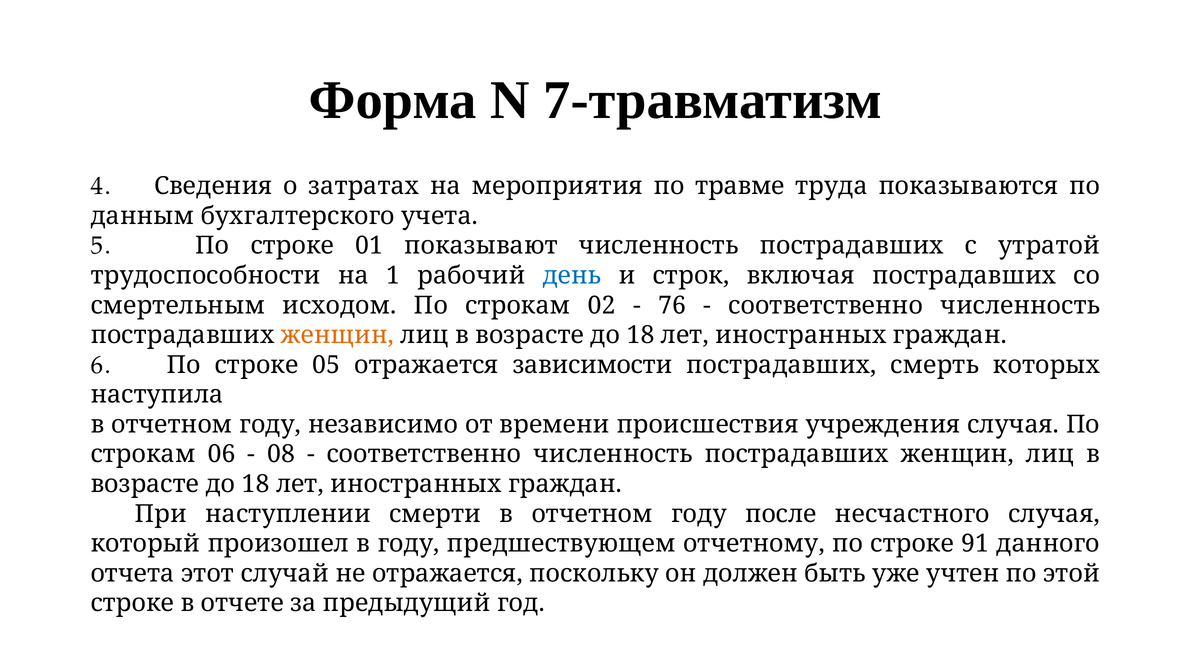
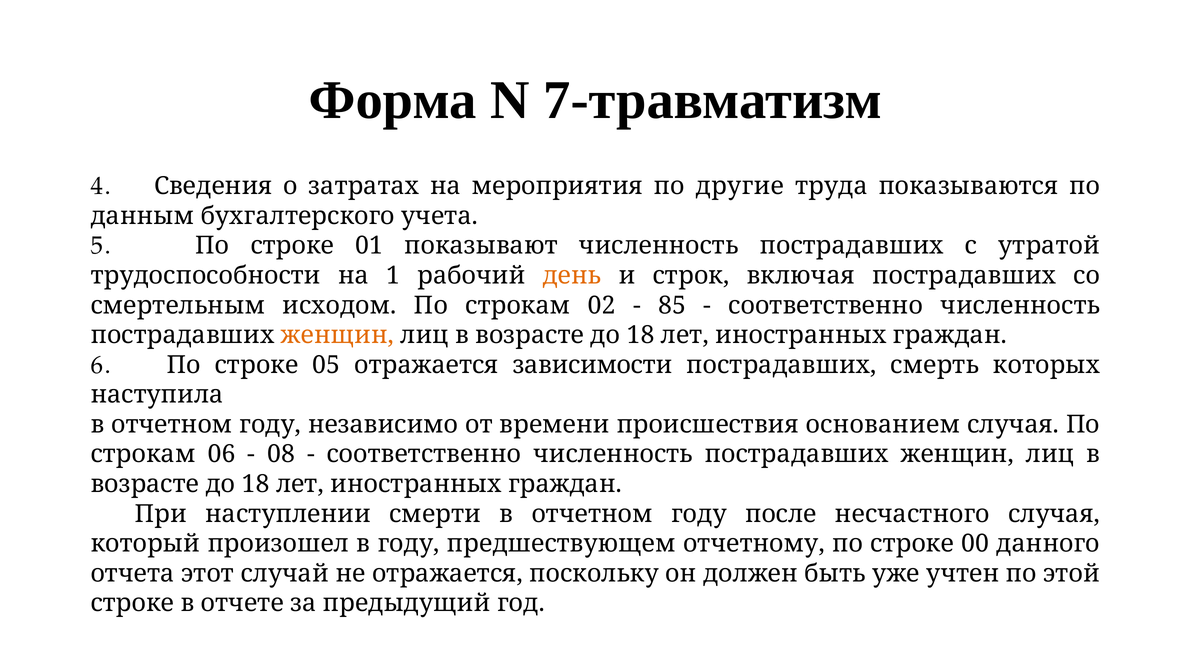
травме: травме -> другие
день colour: blue -> orange
76: 76 -> 85
учреждения: учреждения -> основанием
91: 91 -> 00
